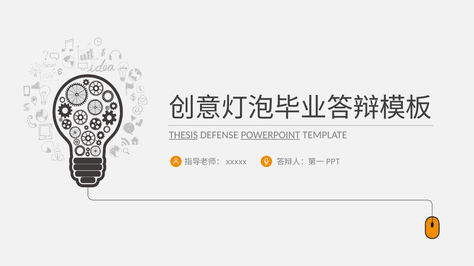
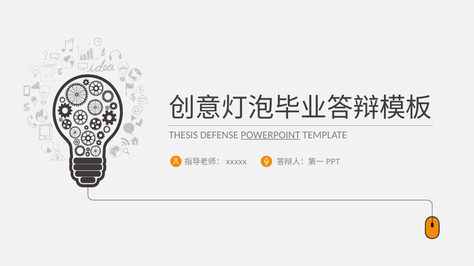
THESIS underline: present -> none
